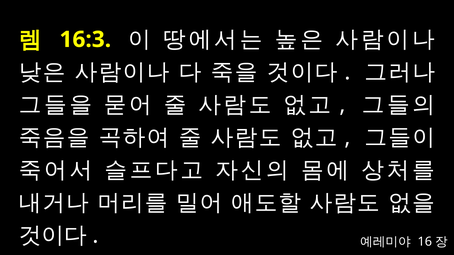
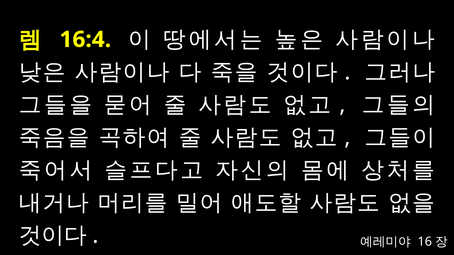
16:3: 16:3 -> 16:4
